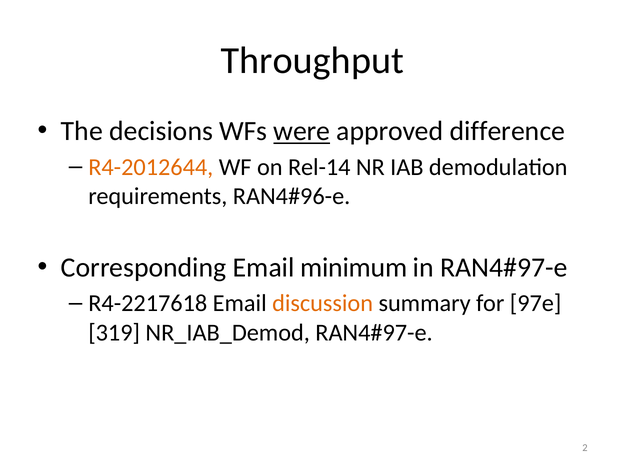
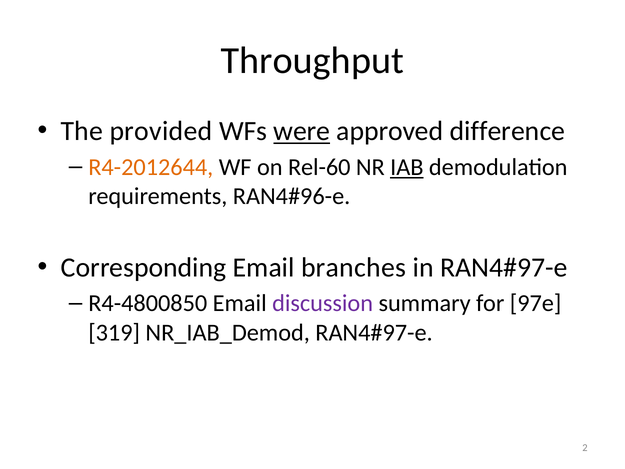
decisions: decisions -> provided
Rel-14: Rel-14 -> Rel-60
IAB underline: none -> present
minimum: minimum -> branches
R4-2217618: R4-2217618 -> R4-4800850
discussion colour: orange -> purple
